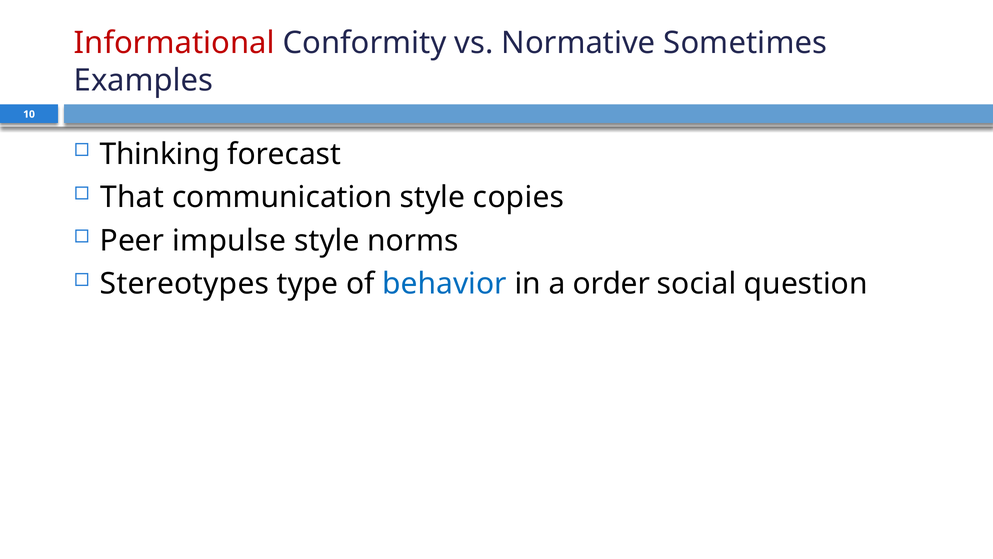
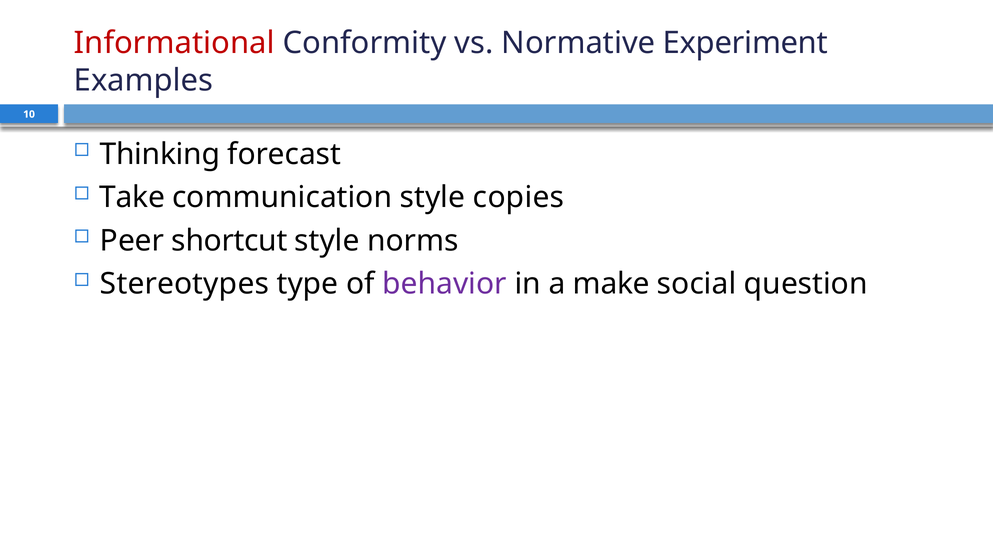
Sometimes: Sometimes -> Experiment
That: That -> Take
impulse: impulse -> shortcut
behavior colour: blue -> purple
order: order -> make
